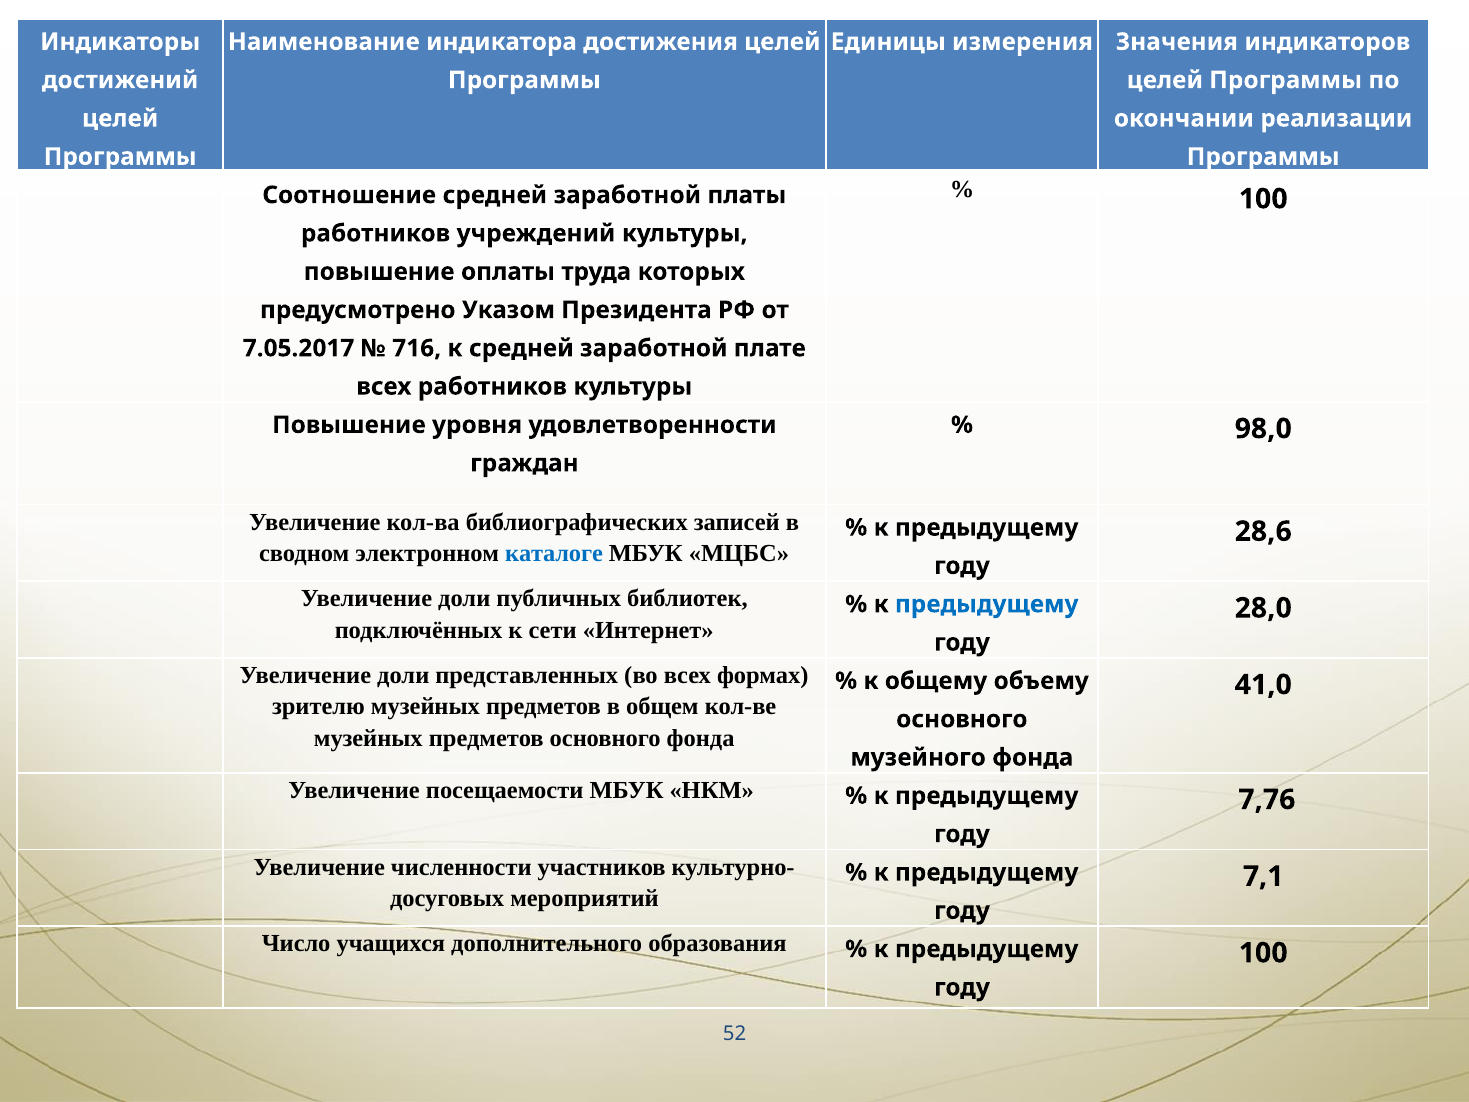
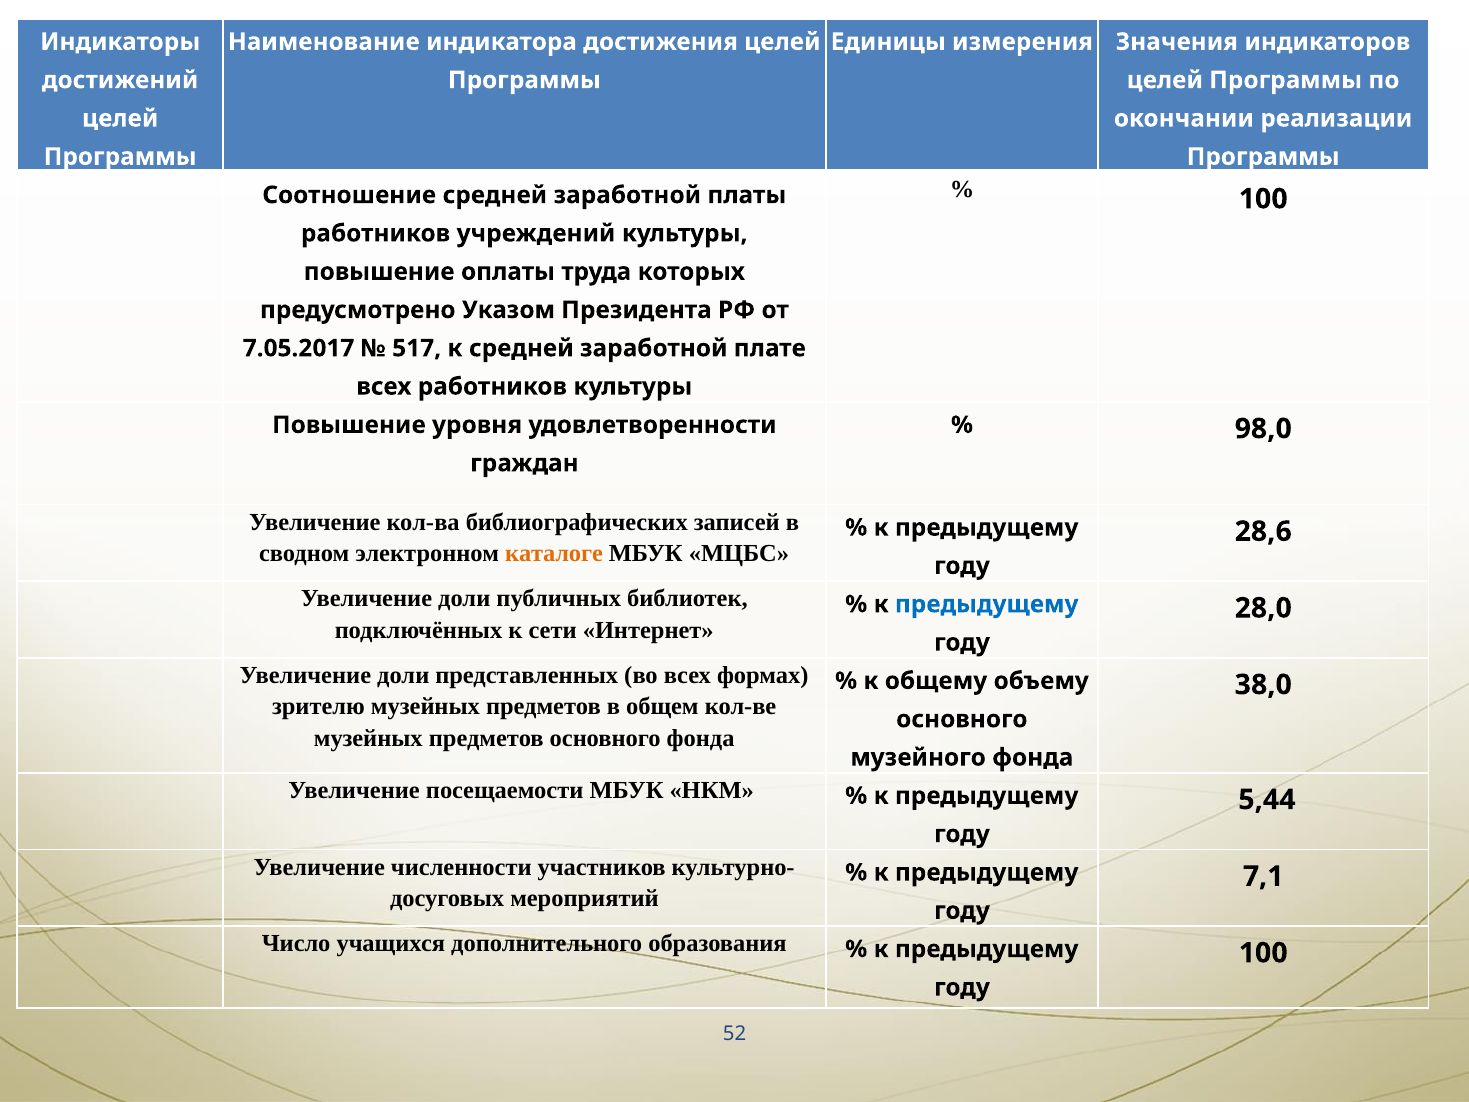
716: 716 -> 517
каталоге colour: blue -> orange
41,0: 41,0 -> 38,0
7,76: 7,76 -> 5,44
